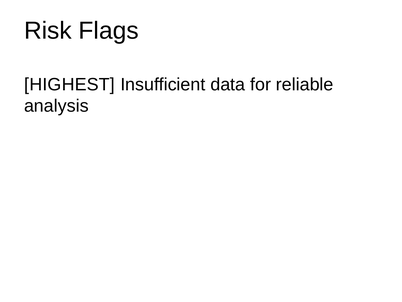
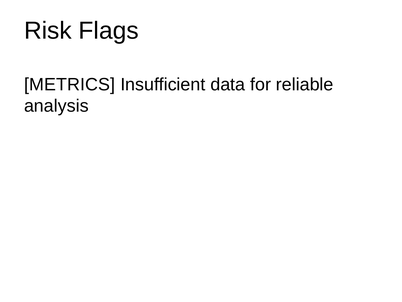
HIGHEST: HIGHEST -> METRICS
